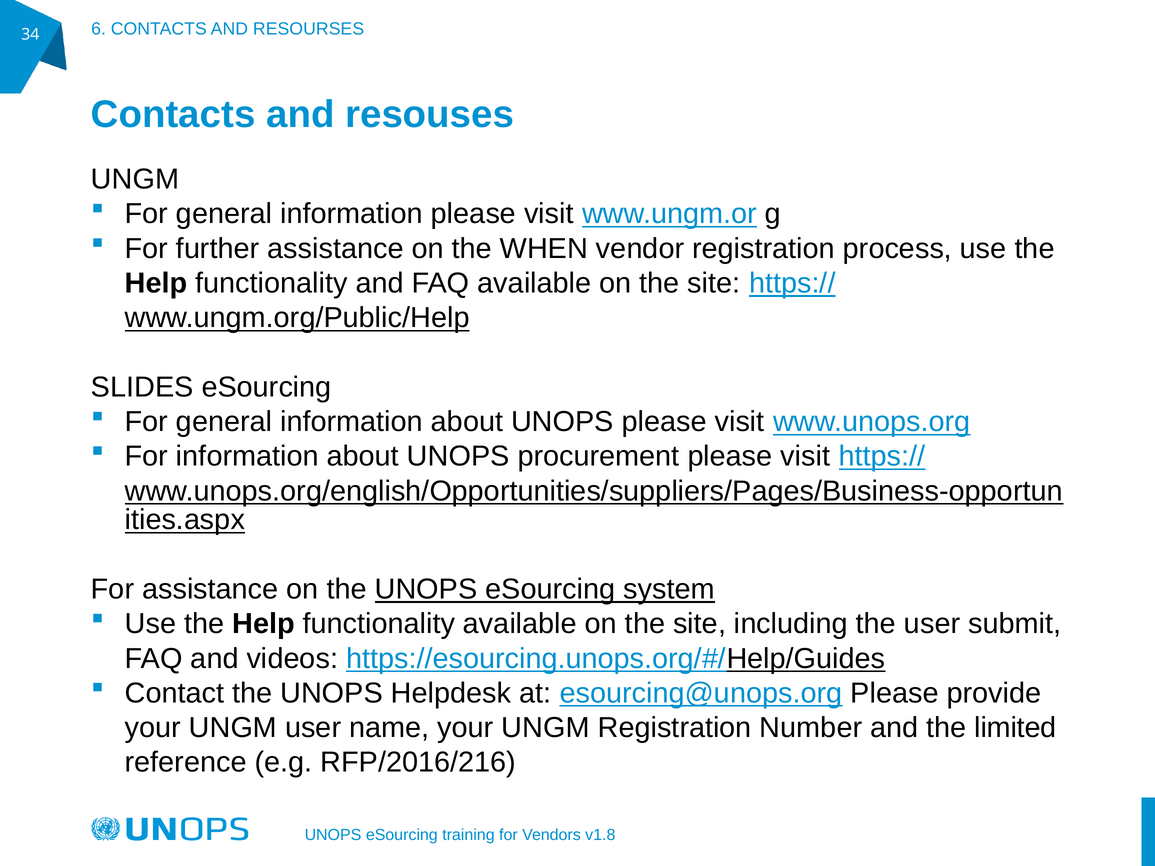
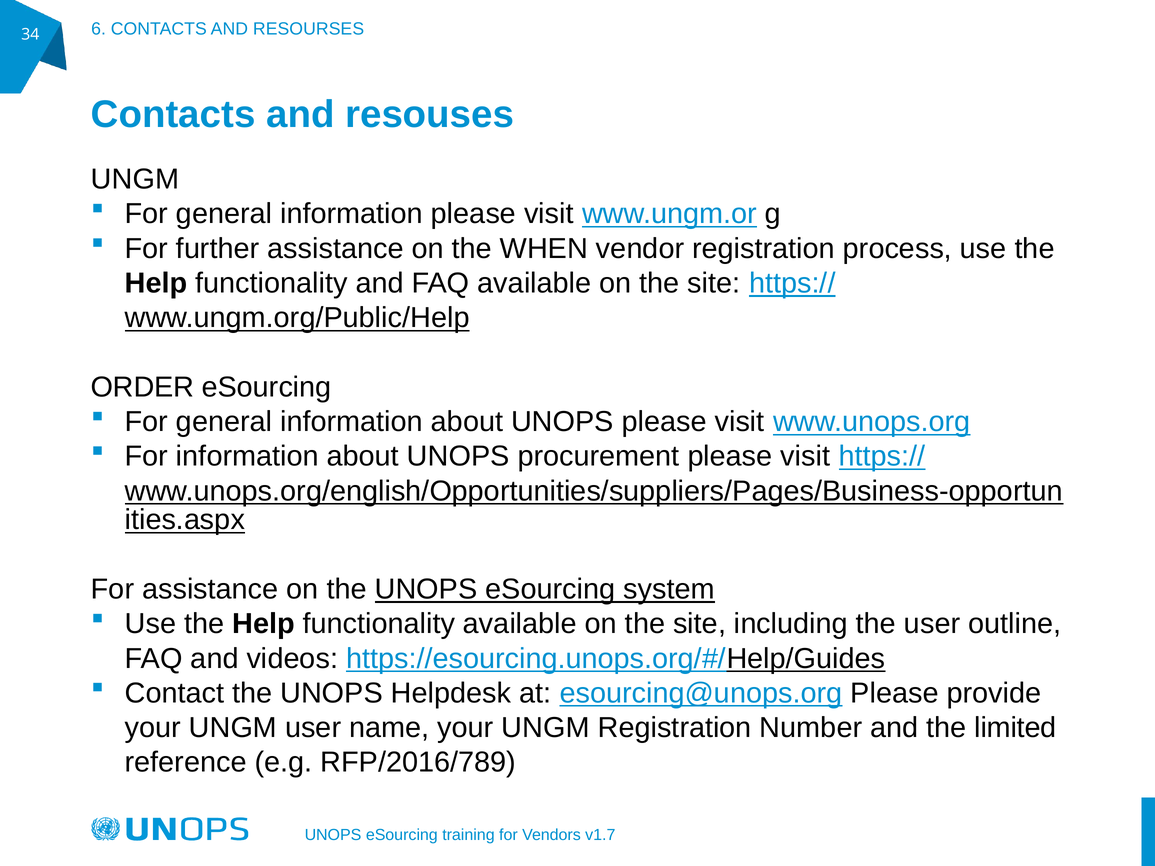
SLIDES: SLIDES -> ORDER
submit: submit -> outline
RFP/2016/216: RFP/2016/216 -> RFP/2016/789
v1.8: v1.8 -> v1.7
